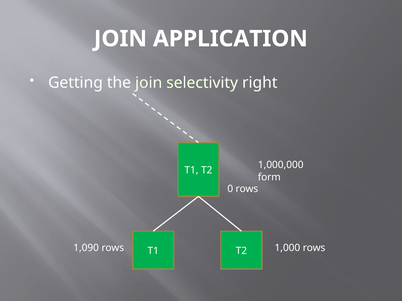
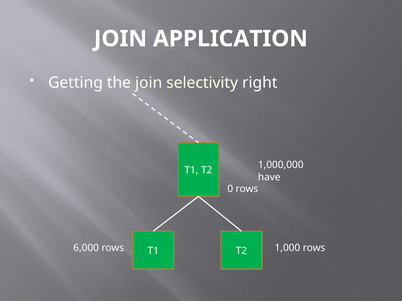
form: form -> have
1,090: 1,090 -> 6,000
